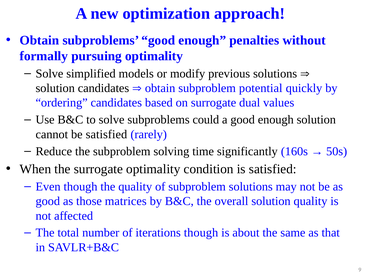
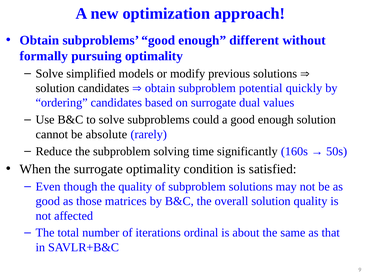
penalties: penalties -> different
be satisfied: satisfied -> absolute
iterations though: though -> ordinal
